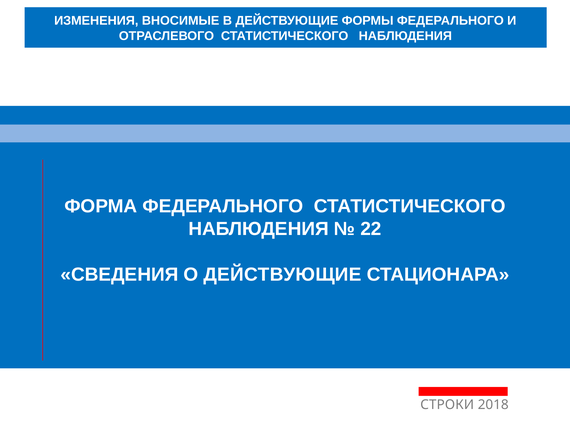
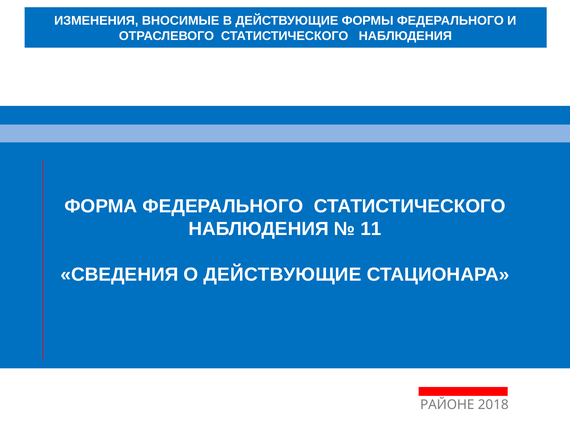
22: 22 -> 11
СТРОКИ: СТРОКИ -> РАЙОНЕ
